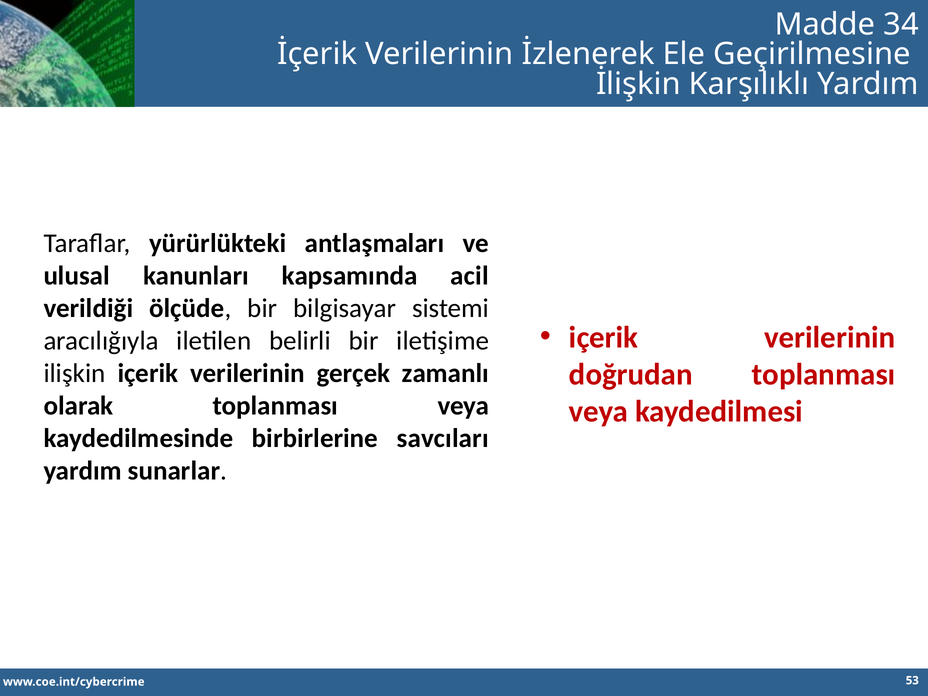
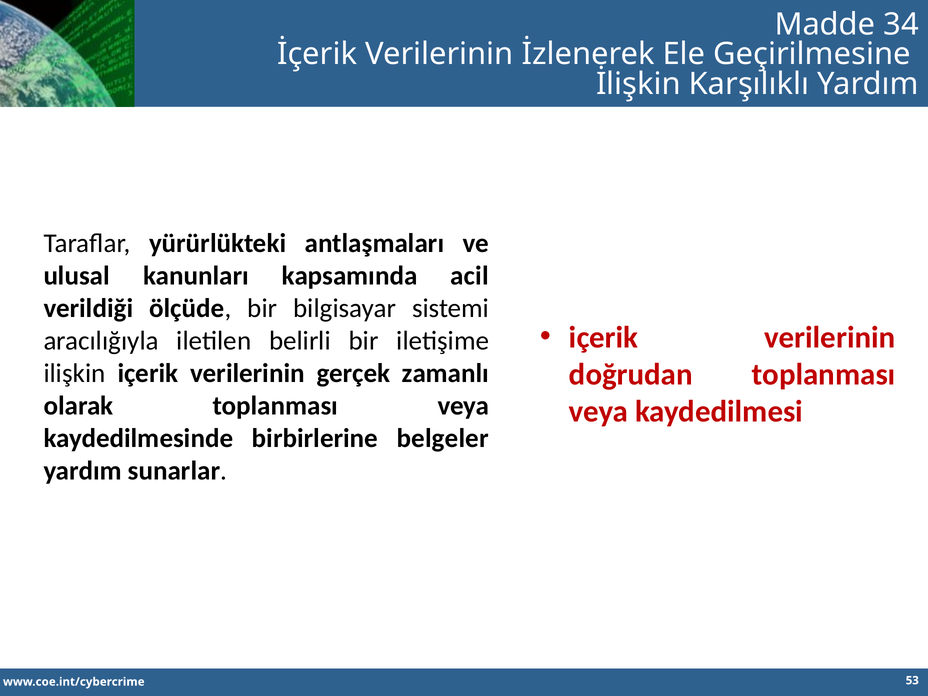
savcıları: savcıları -> belgeler
